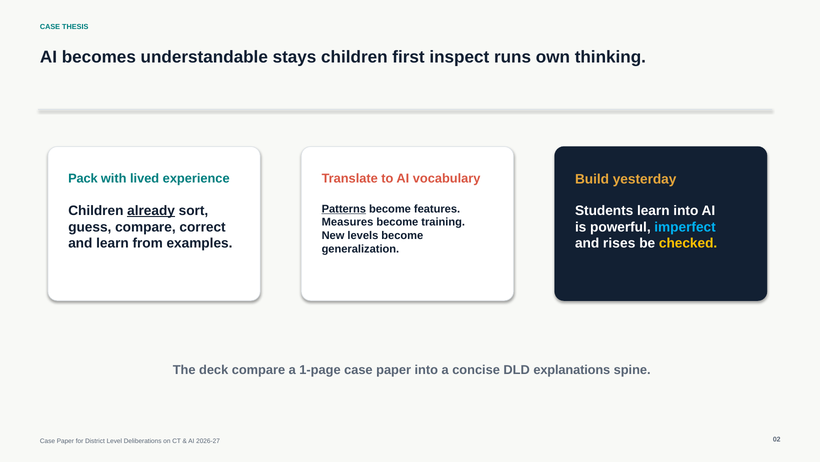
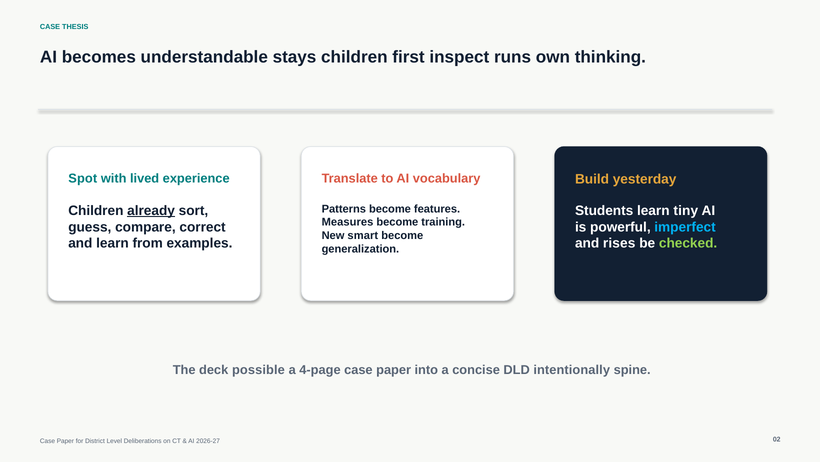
Pack: Pack -> Spot
Patterns underline: present -> none
learn into: into -> tiny
levels: levels -> smart
checked colour: yellow -> light green
deck compare: compare -> possible
1-page: 1-page -> 4-page
explanations: explanations -> intentionally
